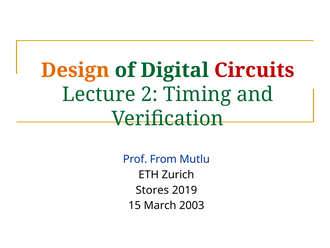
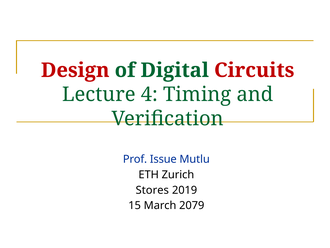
Design colour: orange -> red
2: 2 -> 4
From: From -> Issue
2003: 2003 -> 2079
